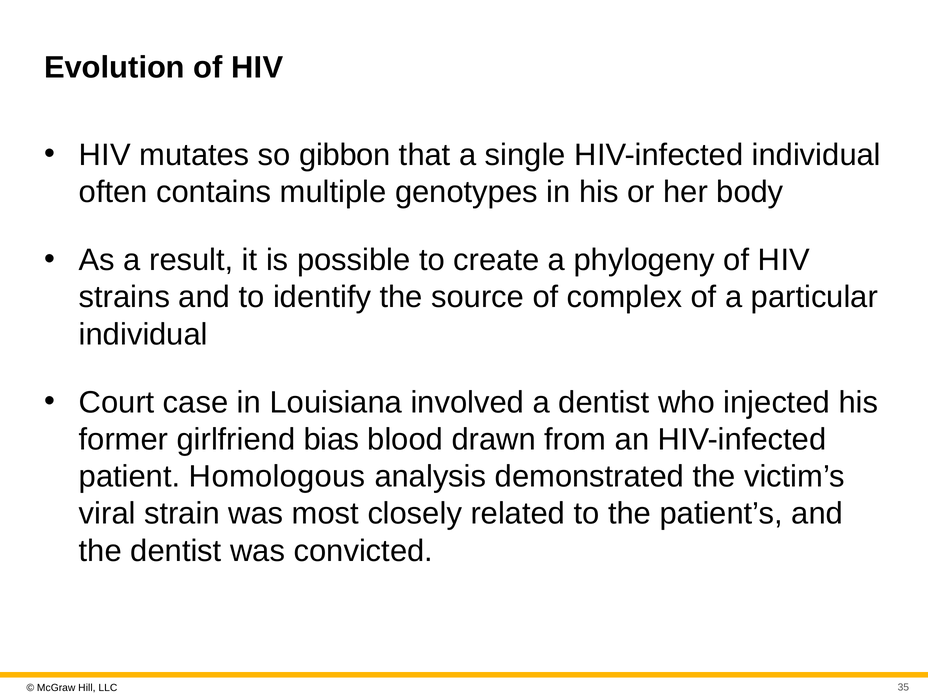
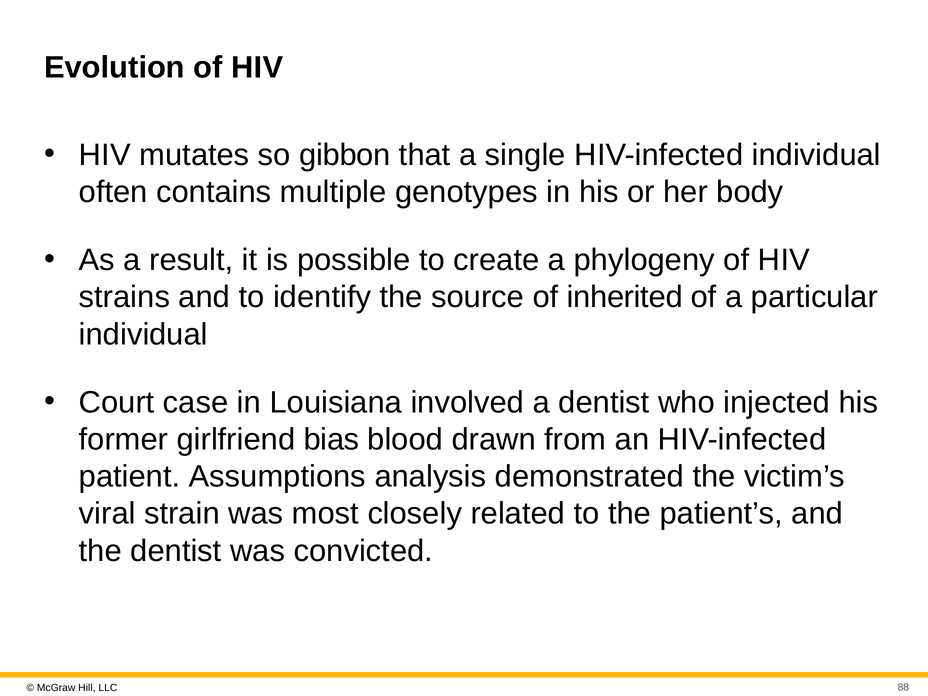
complex: complex -> inherited
Homologous: Homologous -> Assumptions
35: 35 -> 88
